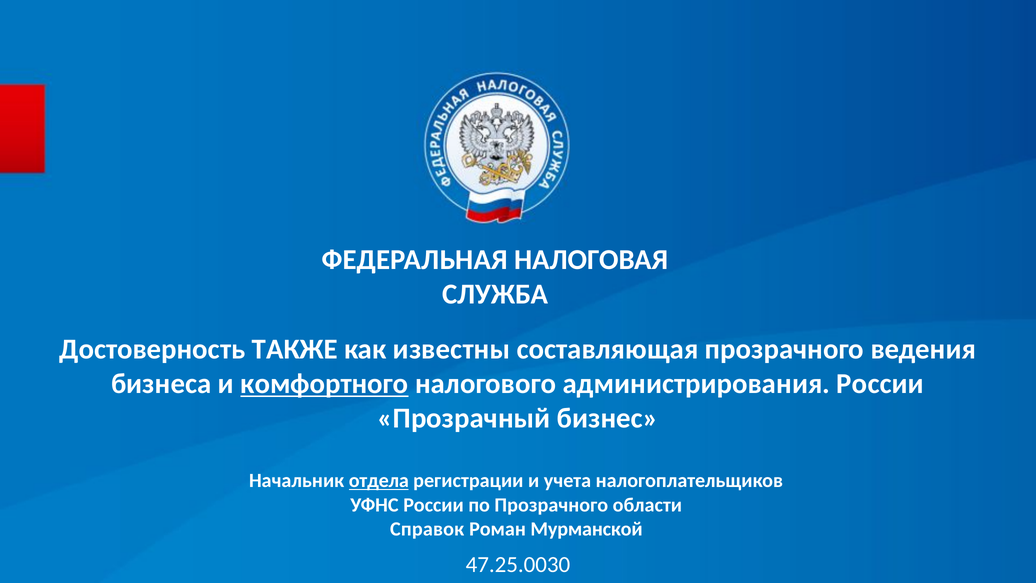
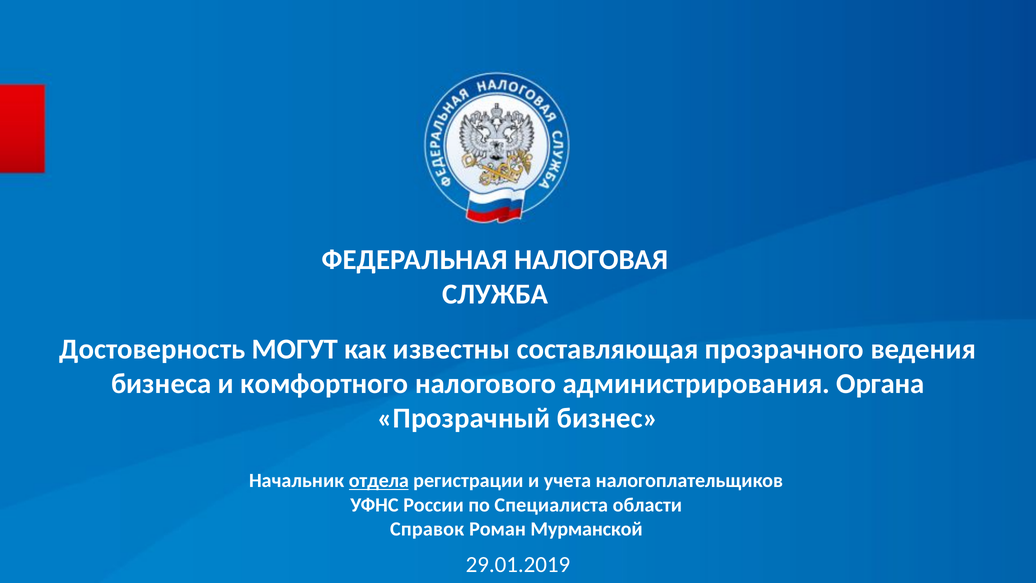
ТАКЖЕ: ТАКЖЕ -> МОГУТ
комфортного underline: present -> none
администрирования России: России -> Органа
по Прозрачного: Прозрачного -> Специалиста
47.25.0030: 47.25.0030 -> 29.01.2019
